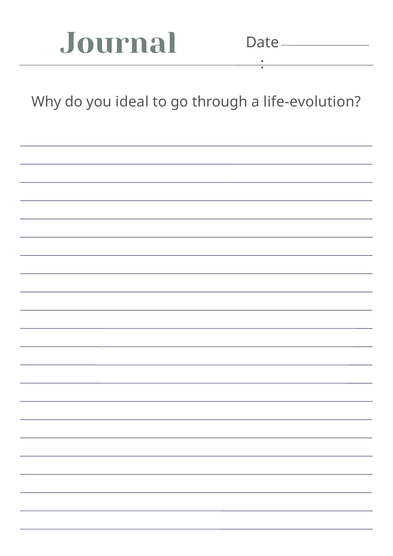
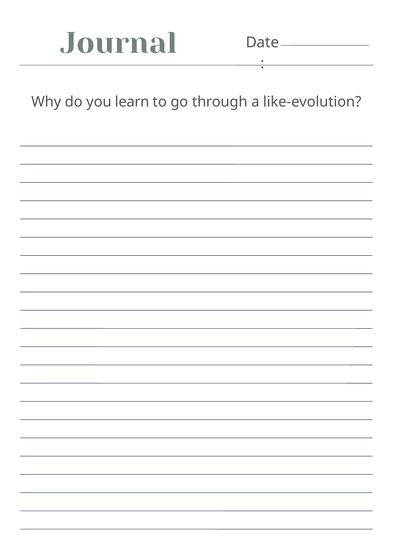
ideal: ideal -> learn
life-evolution: life-evolution -> like-evolution
